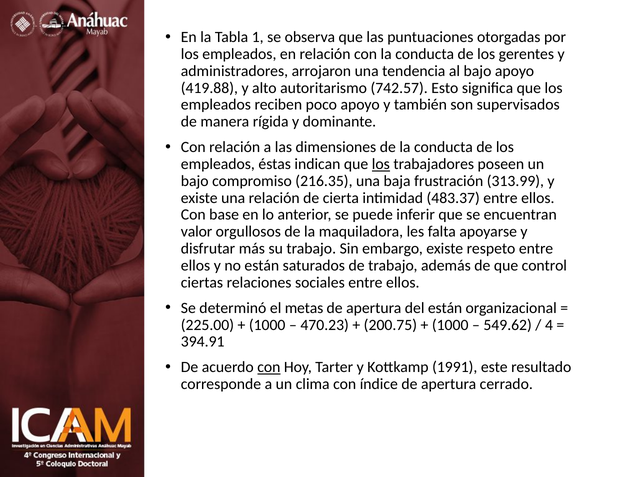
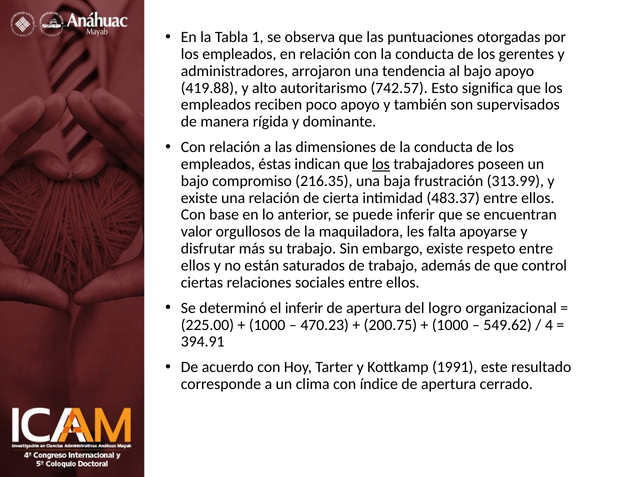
el metas: metas -> inferir
del están: están -> logro
con at (269, 368) underline: present -> none
